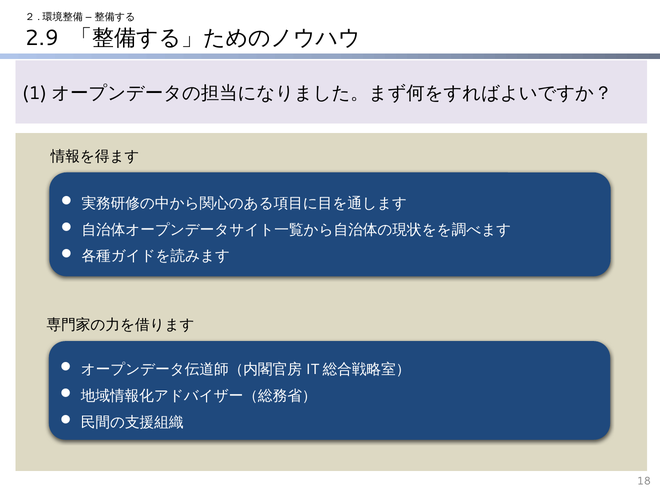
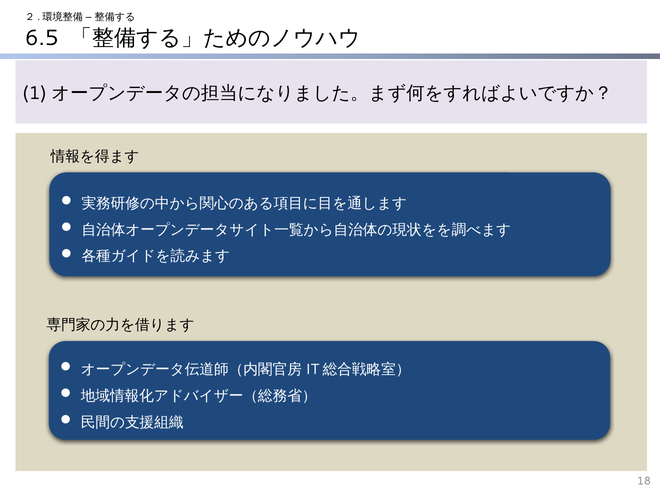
2.9: 2.9 -> 6.5
